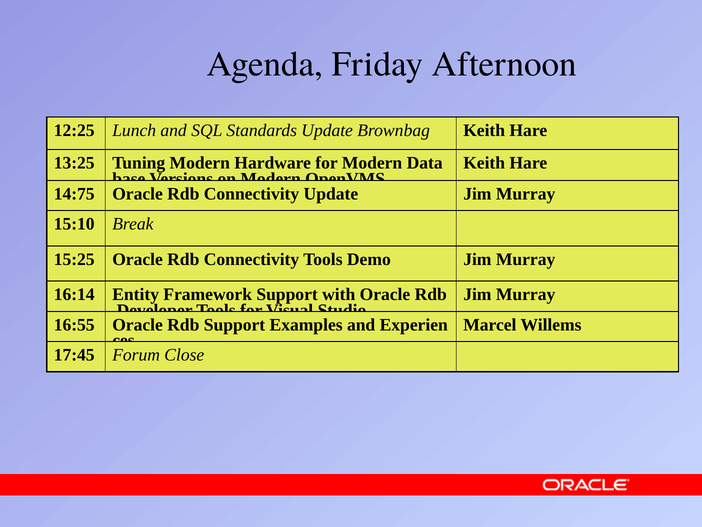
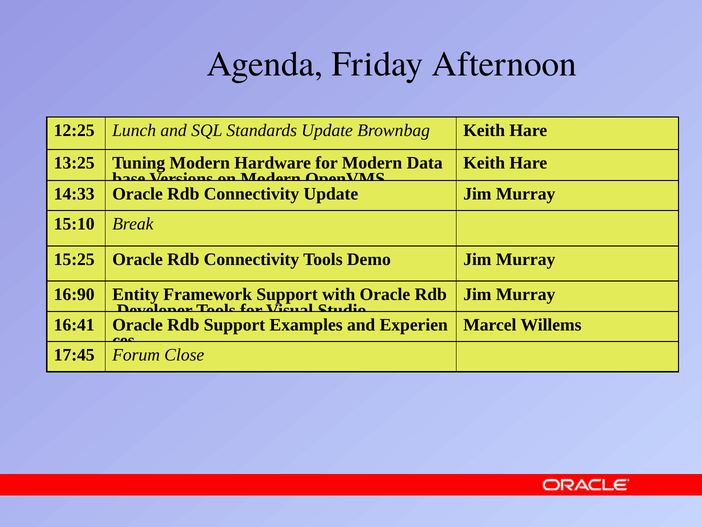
14:75: 14:75 -> 14:33
16:14: 16:14 -> 16:90
16:55: 16:55 -> 16:41
